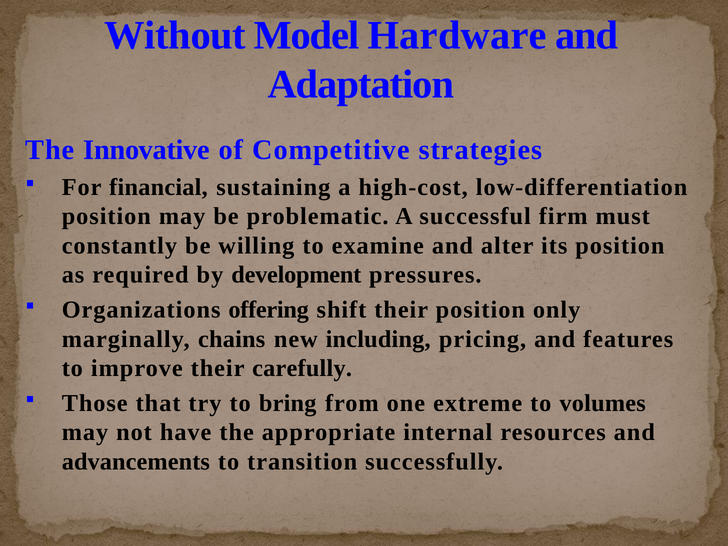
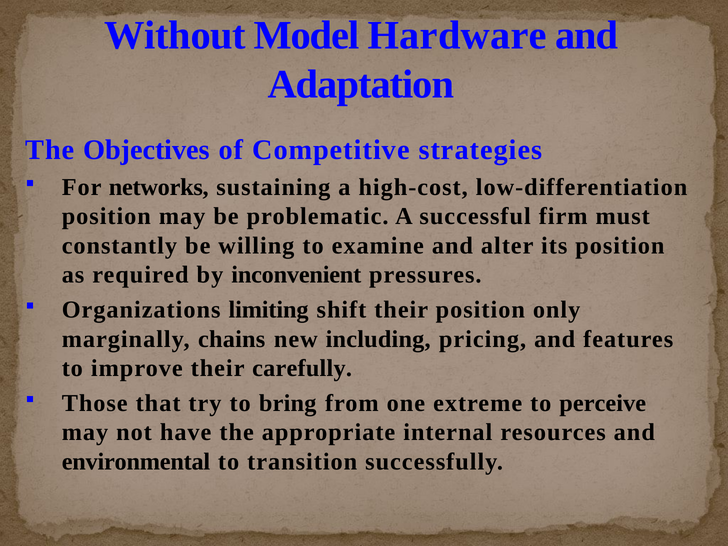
Innovative: Innovative -> Objectives
financial: financial -> networks
development: development -> inconvenient
offering: offering -> limiting
volumes: volumes -> perceive
advancements: advancements -> environmental
